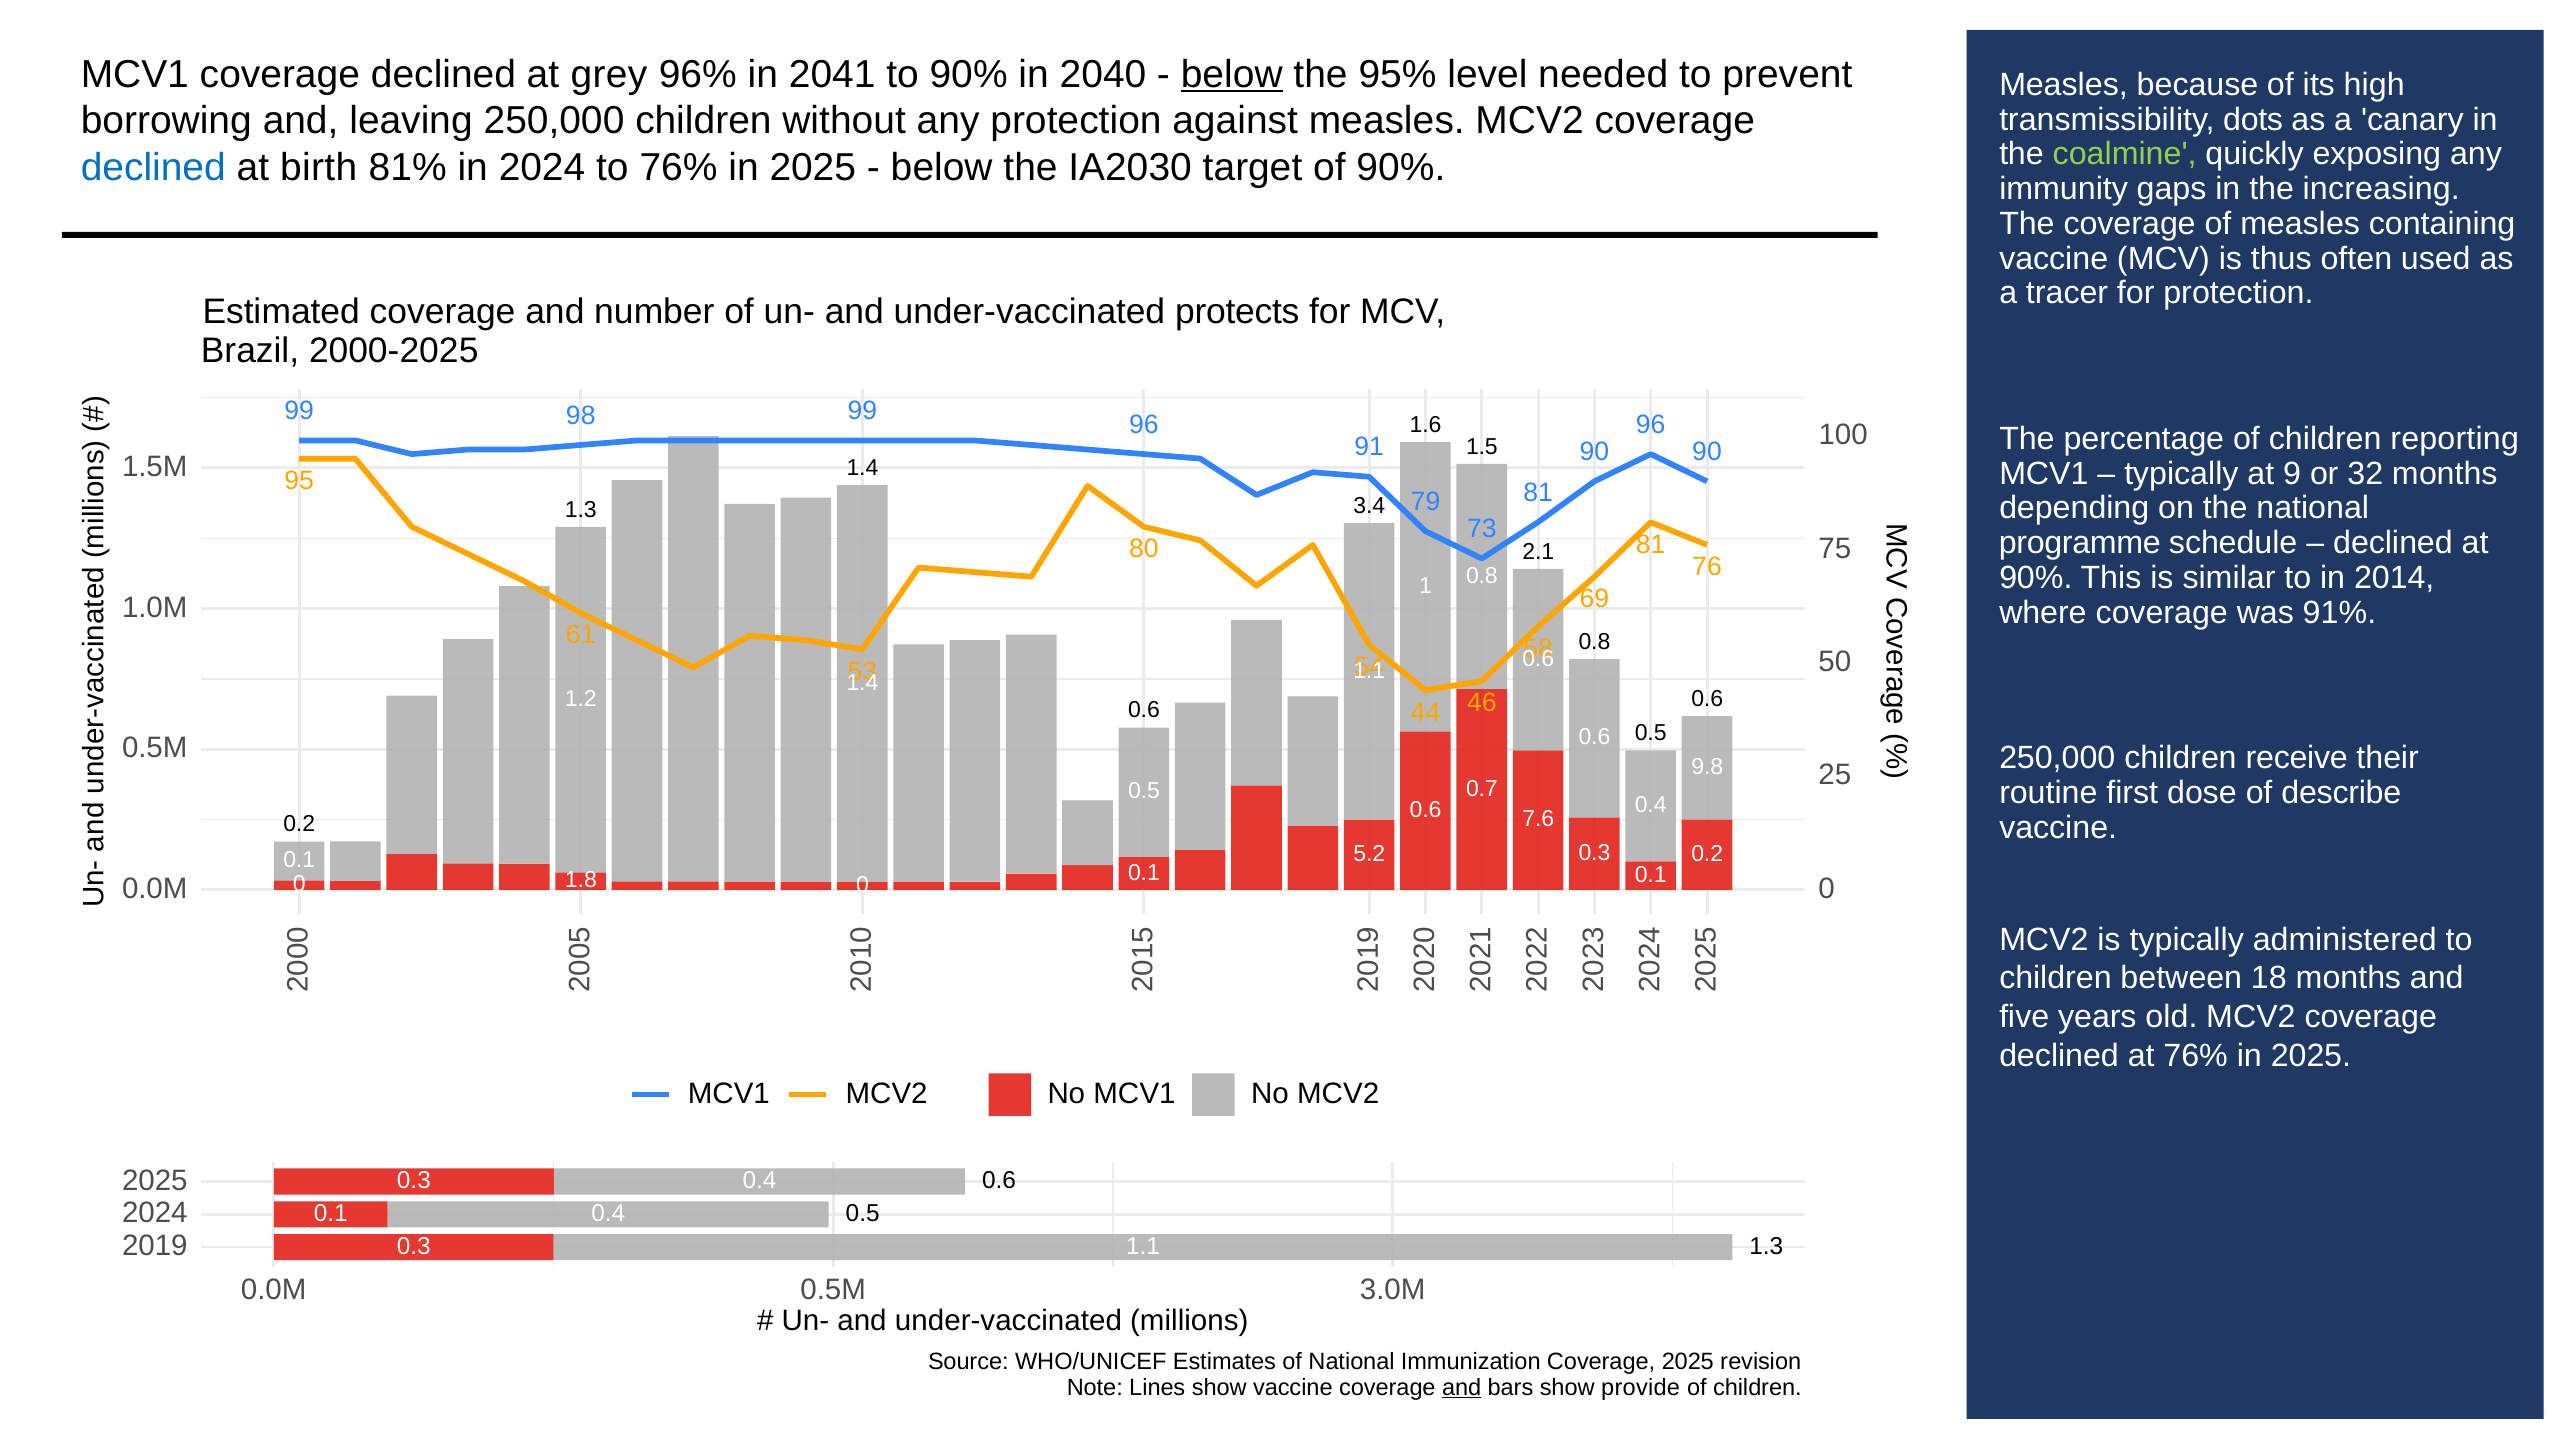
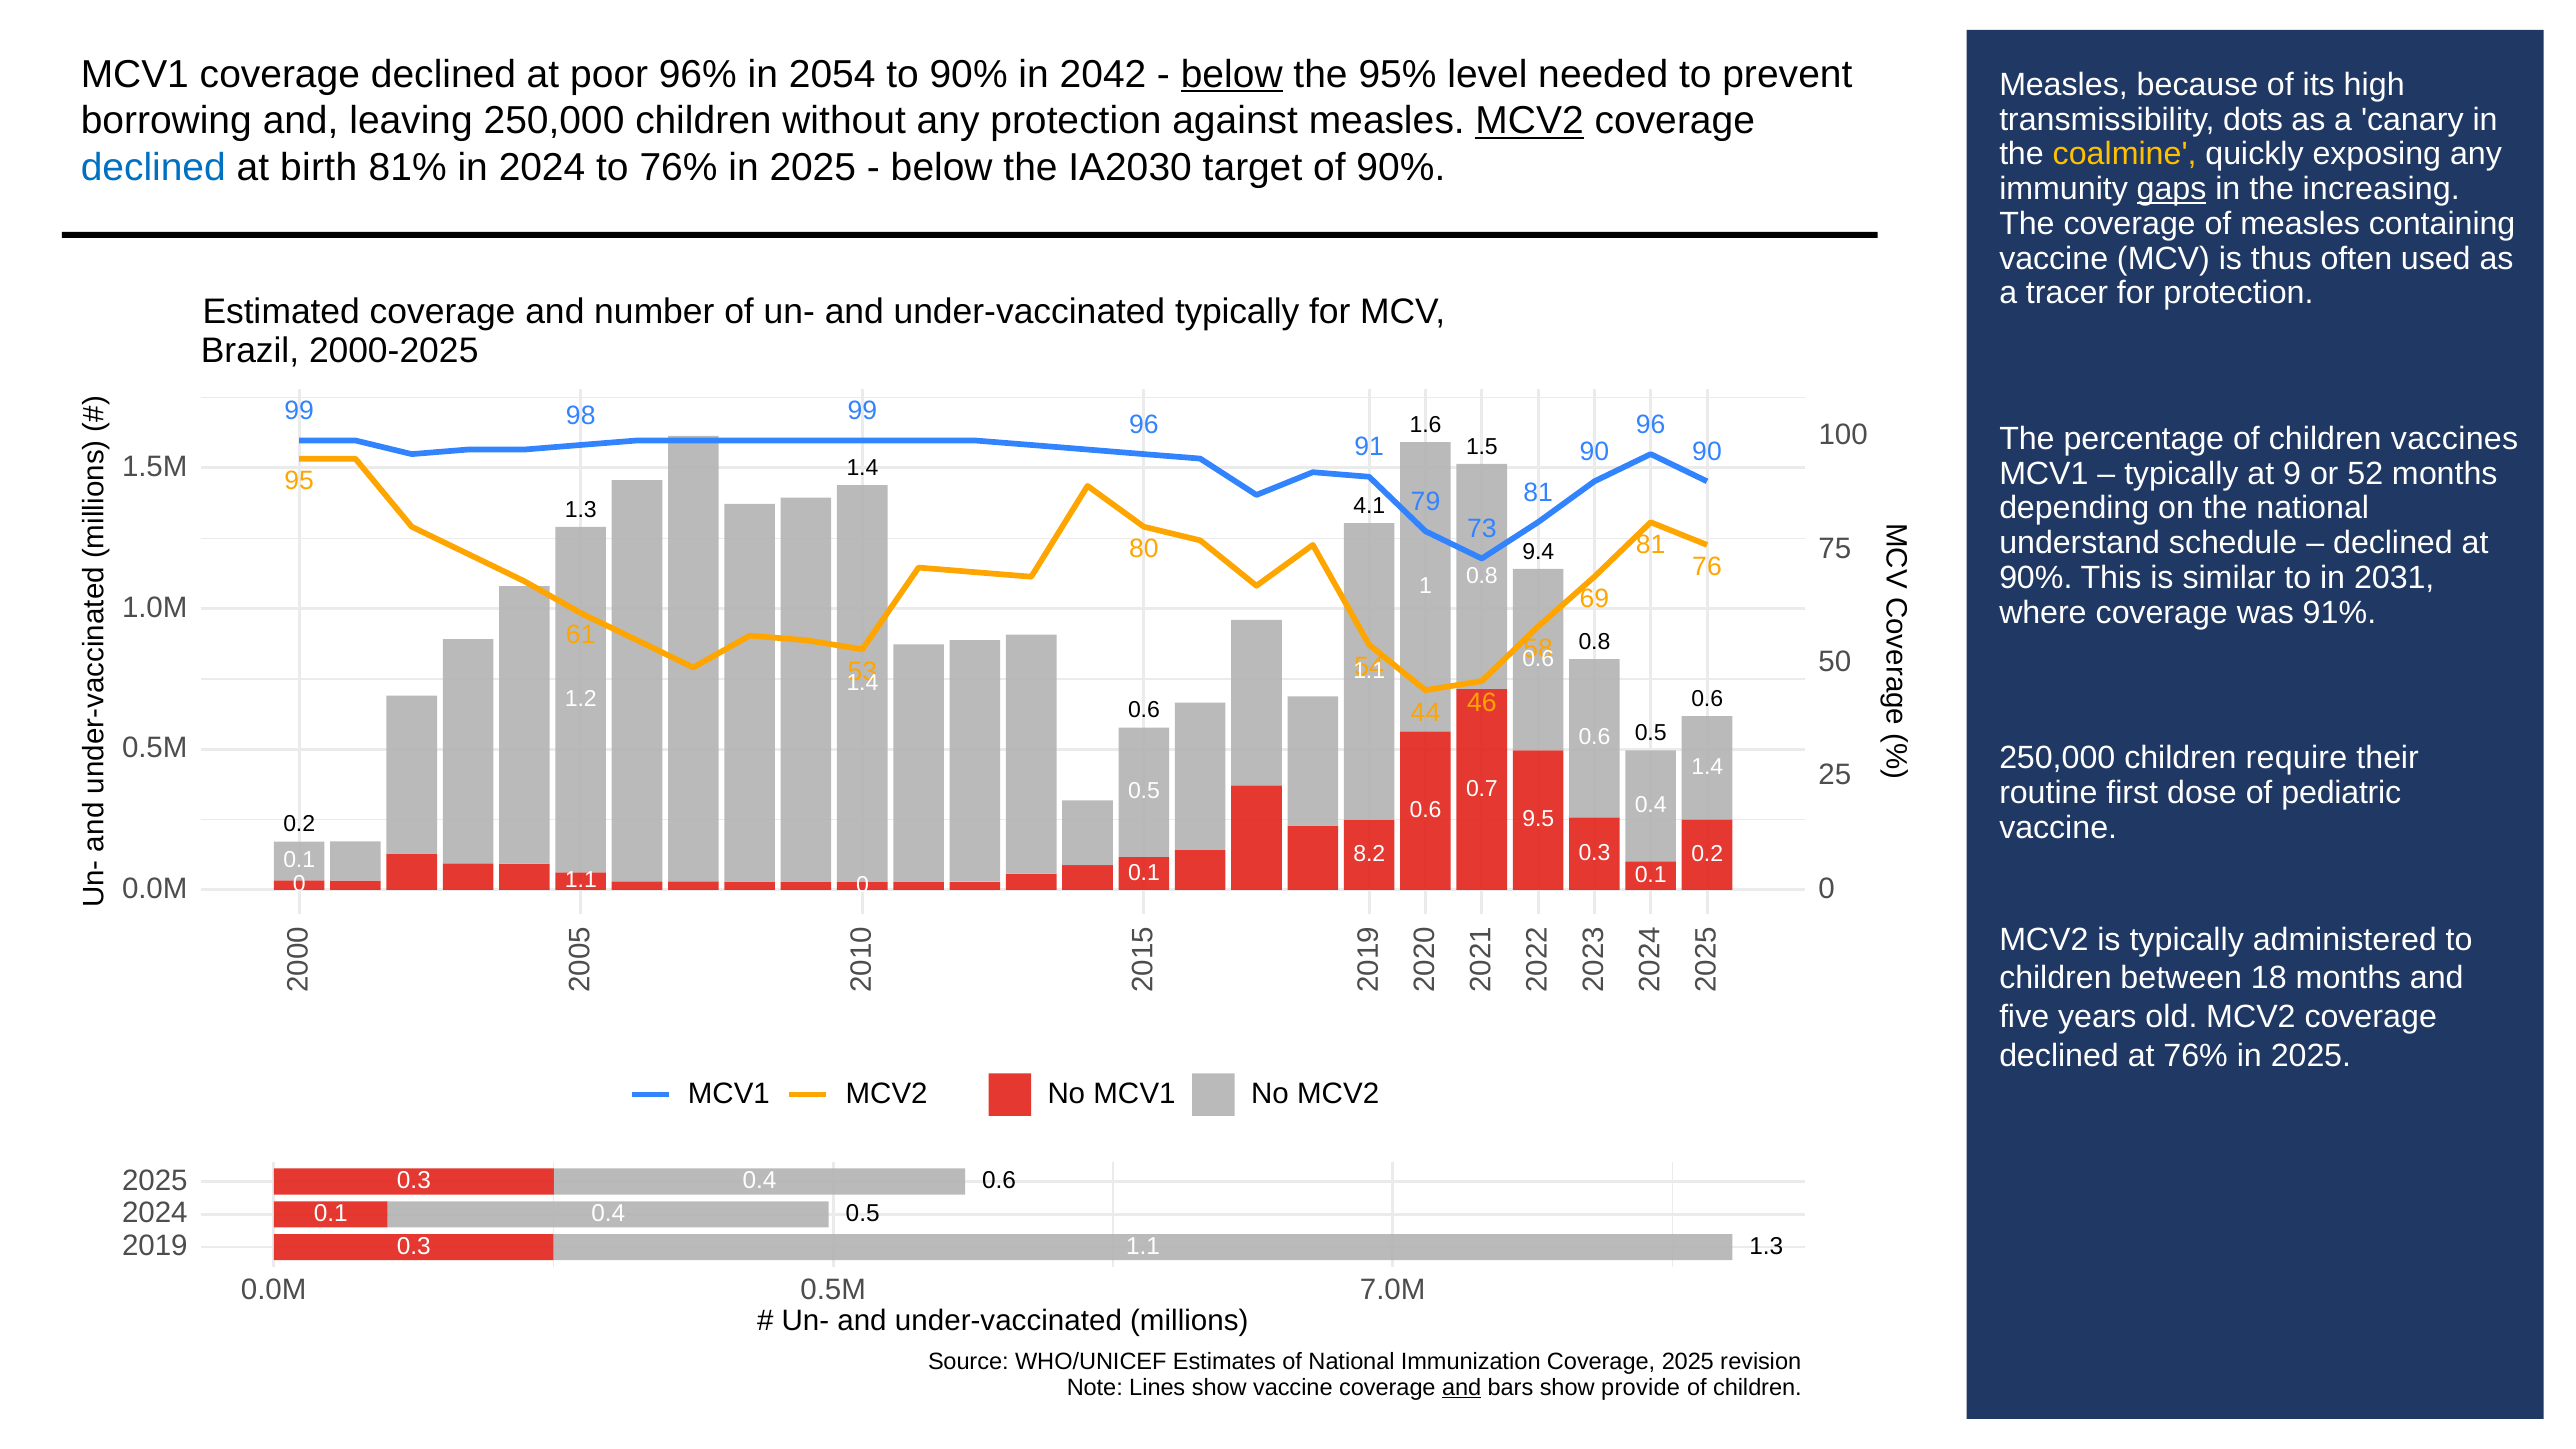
grey: grey -> poor
2041: 2041 -> 2054
2040: 2040 -> 2042
MCV2 at (1530, 121) underline: none -> present
coalmine colour: light green -> yellow
gaps underline: none -> present
under-vaccinated protects: protects -> typically
reporting: reporting -> vaccines
32: 32 -> 52
3.4: 3.4 -> 4.1
programme: programme -> understand
2.1: 2.1 -> 9.4
2014: 2014 -> 2031
receive: receive -> require
9.8 at (1707, 767): 9.8 -> 1.4
describe: describe -> pediatric
7.6: 7.6 -> 9.5
5.2: 5.2 -> 8.2
0 1.8: 1.8 -> 1.1
3.0M: 3.0M -> 7.0M
